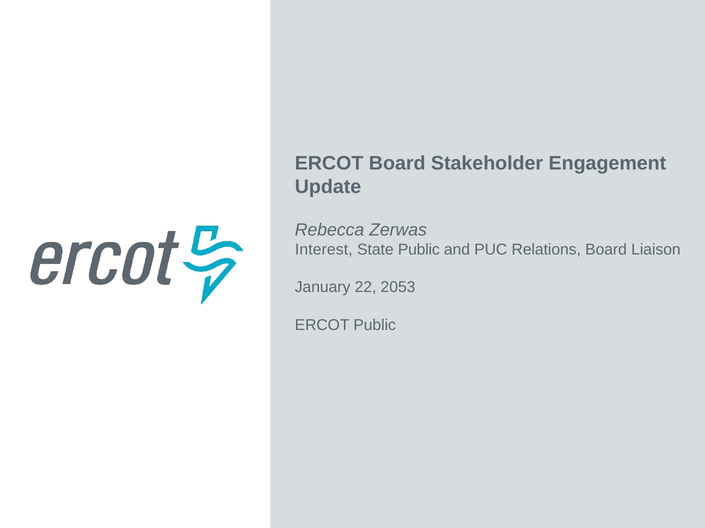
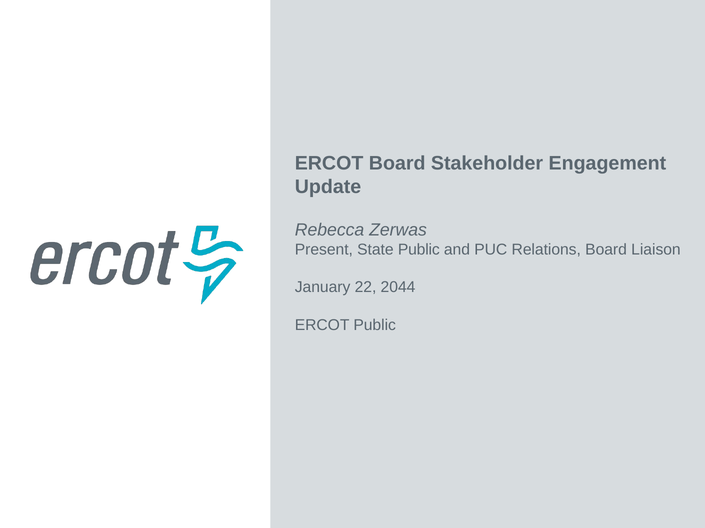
Interest: Interest -> Present
2053: 2053 -> 2044
